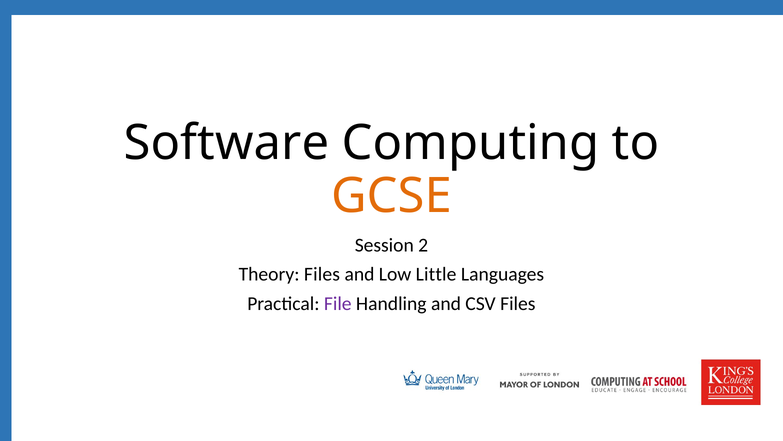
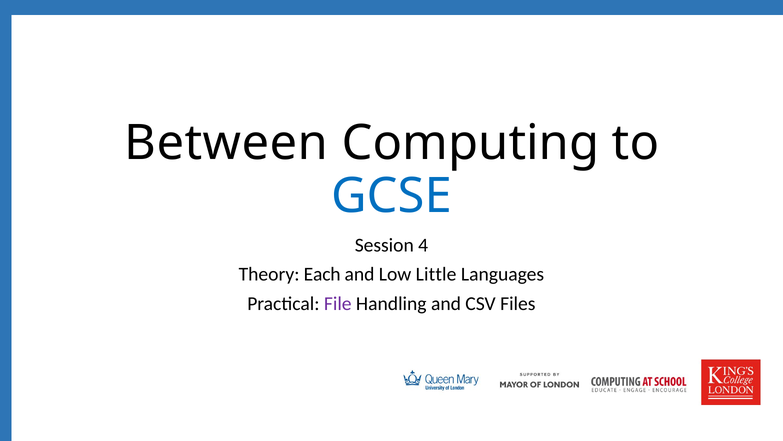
Software: Software -> Between
GCSE colour: orange -> blue
2: 2 -> 4
Theory Files: Files -> Each
